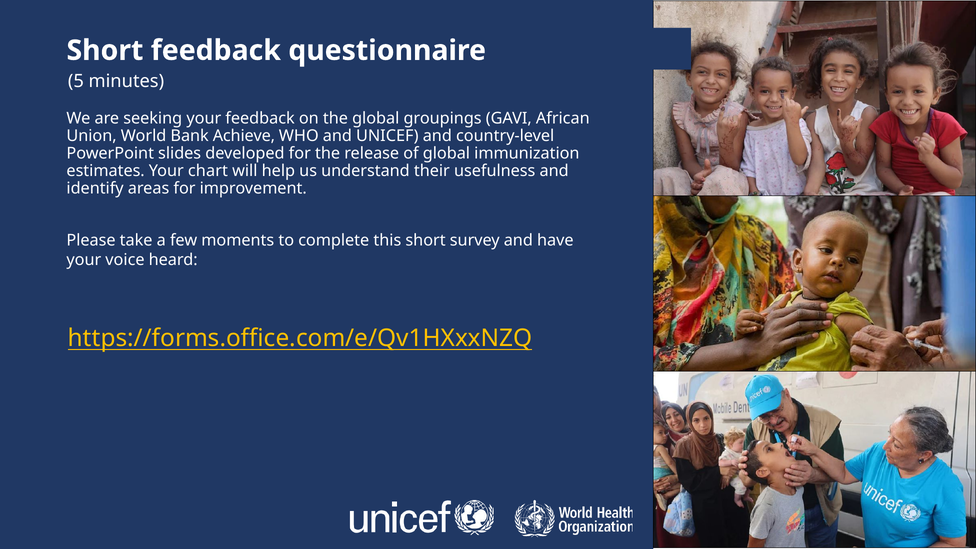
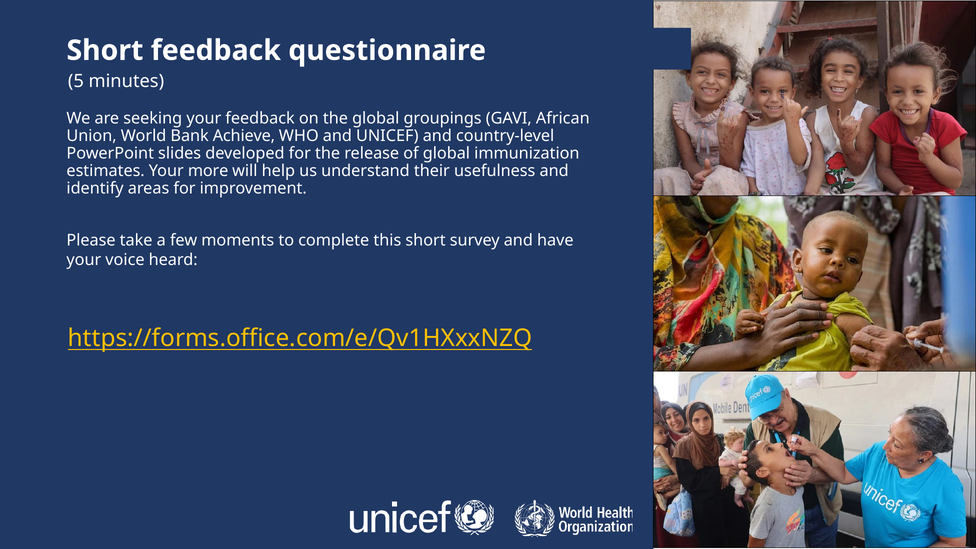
chart: chart -> more
